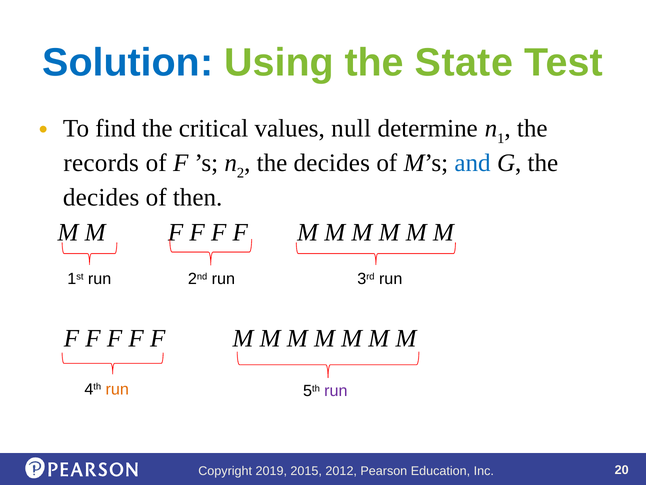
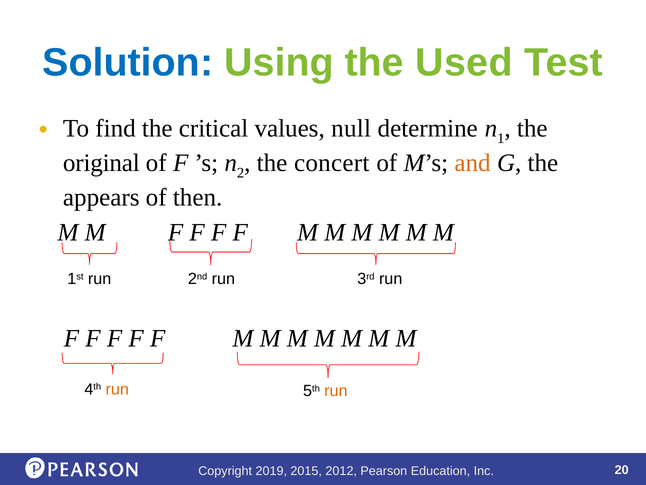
State: State -> Used
records: records -> original
decides at (332, 163): decides -> concert
and colour: blue -> orange
decides at (101, 197): decides -> appears
run at (336, 391) colour: purple -> orange
